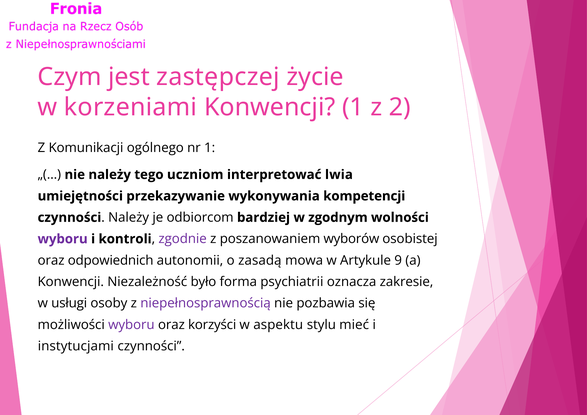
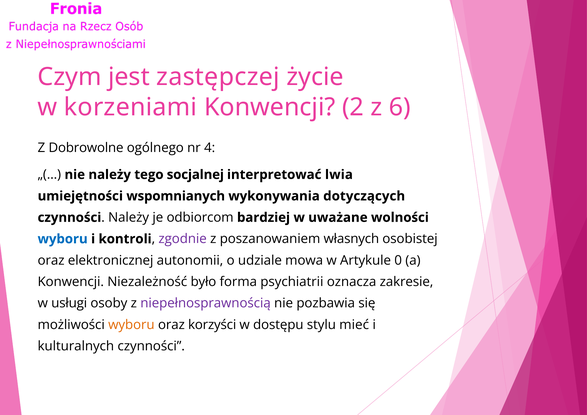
Konwencji 1: 1 -> 2
2: 2 -> 6
Komunikacji: Komunikacji -> Dobrowolne
nr 1: 1 -> 4
uczniom: uczniom -> socjalnej
przekazywanie: przekazywanie -> wspomnianych
kompetencji: kompetencji -> dotyczących
zgodnym: zgodnym -> uważane
wyboru at (63, 239) colour: purple -> blue
wyborów: wyborów -> własnych
odpowiednich: odpowiednich -> elektronicznej
zasadą: zasadą -> udziale
9: 9 -> 0
wyboru at (131, 325) colour: purple -> orange
aspektu: aspektu -> dostępu
instytucjami: instytucjami -> kulturalnych
